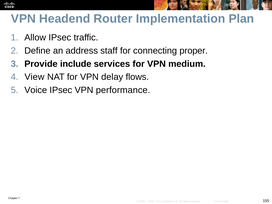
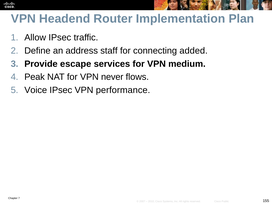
proper: proper -> added
include: include -> escape
View: View -> Peak
delay: delay -> never
